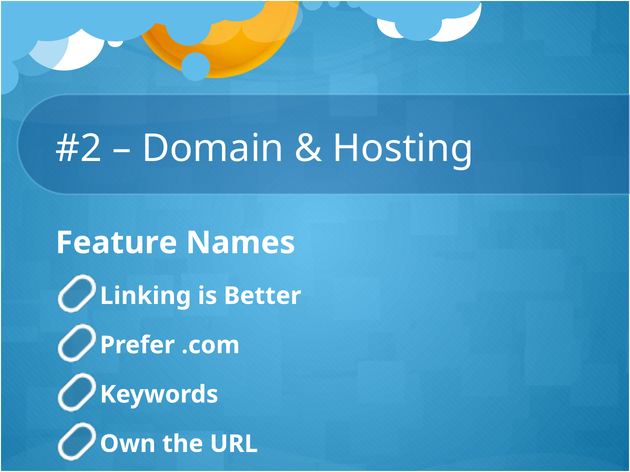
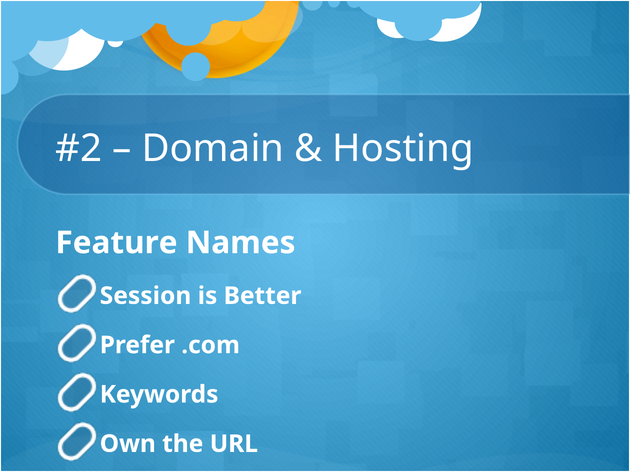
Linking: Linking -> Session
